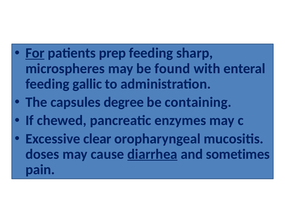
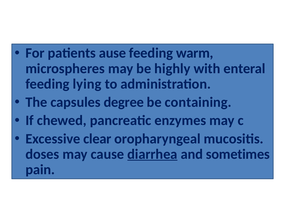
For underline: present -> none
prep: prep -> ause
sharp: sharp -> warm
found: found -> highly
gallic: gallic -> lying
